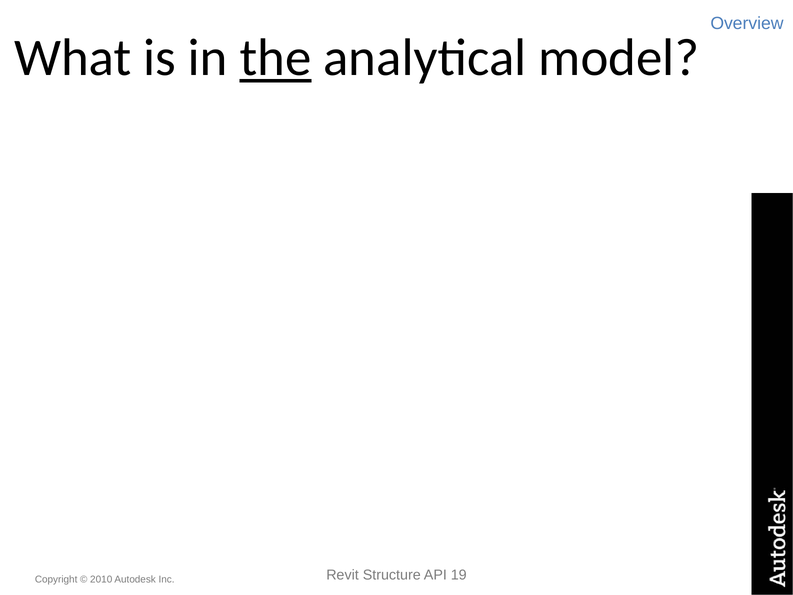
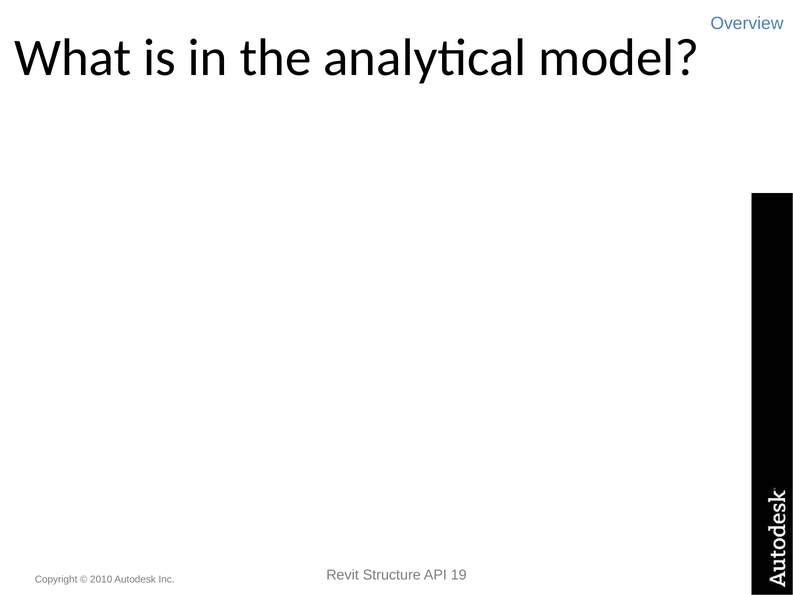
the at (275, 58) underline: present -> none
